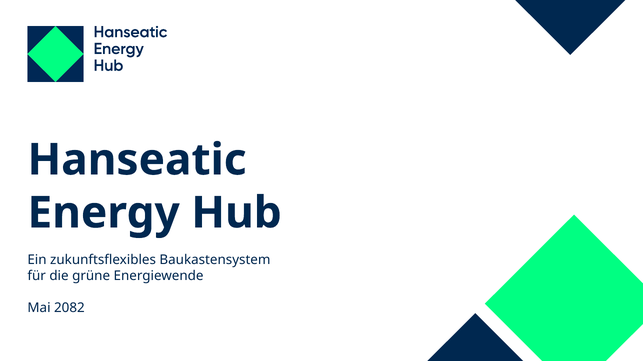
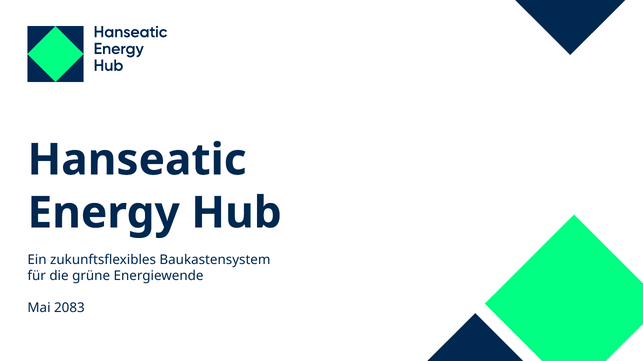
2082: 2082 -> 2083
